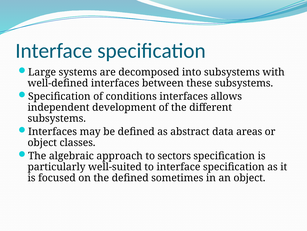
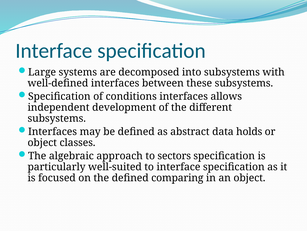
areas: areas -> holds
sometimes: sometimes -> comparing
